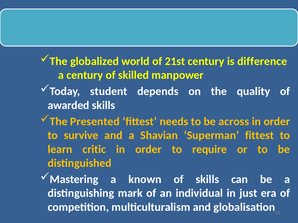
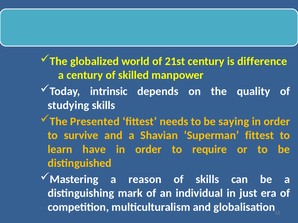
student: student -> intrinsic
awarded: awarded -> studying
across: across -> saying
critic: critic -> have
known: known -> reason
